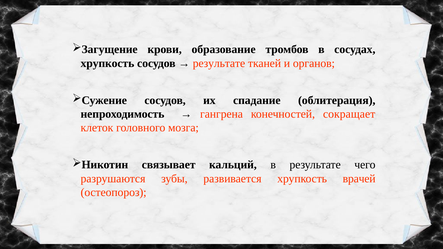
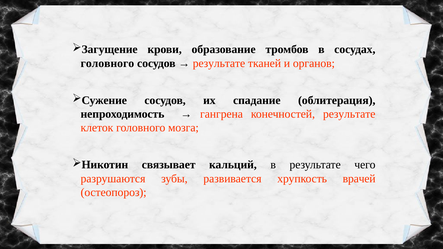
хрупкость at (107, 63): хрупкость -> головного
конечностей сокращает: сокращает -> результате
